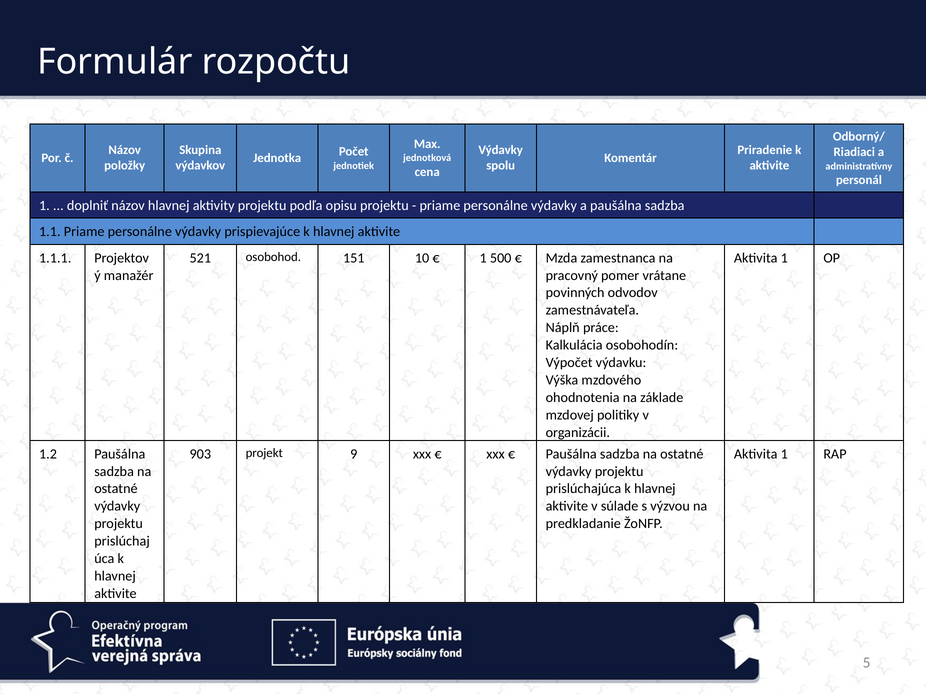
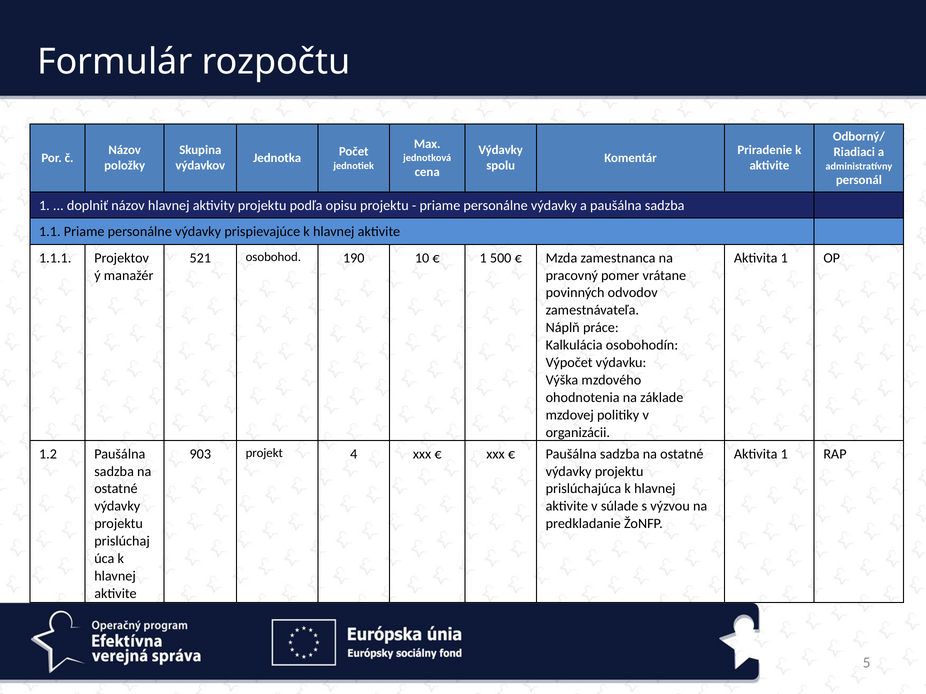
151: 151 -> 190
9: 9 -> 4
